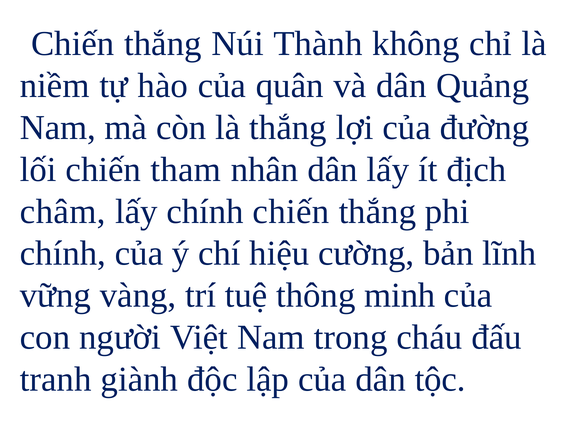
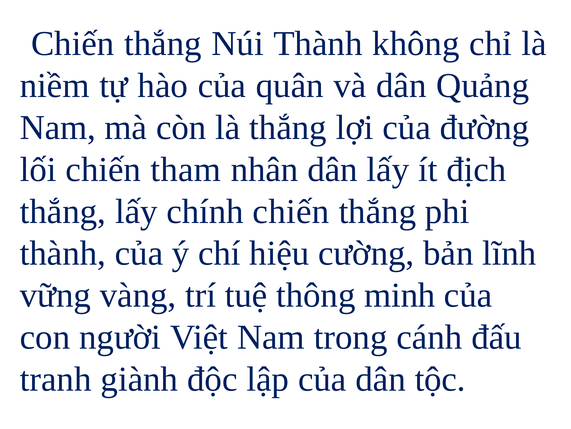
châm at (63, 211): châm -> thắng
chính at (63, 253): chính -> thành
cháu: cháu -> cánh
